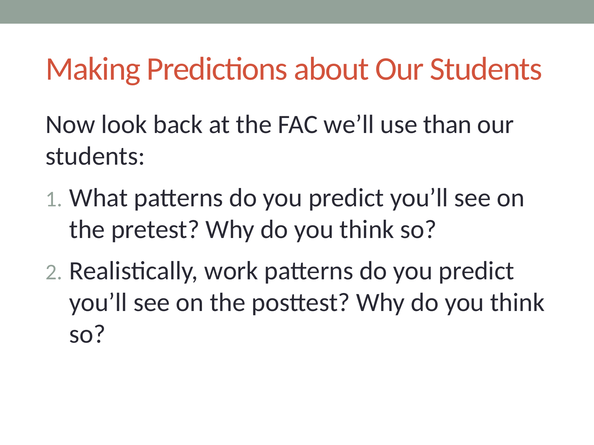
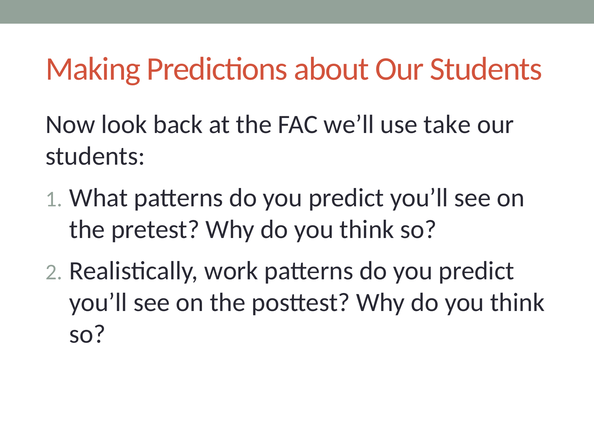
than: than -> take
